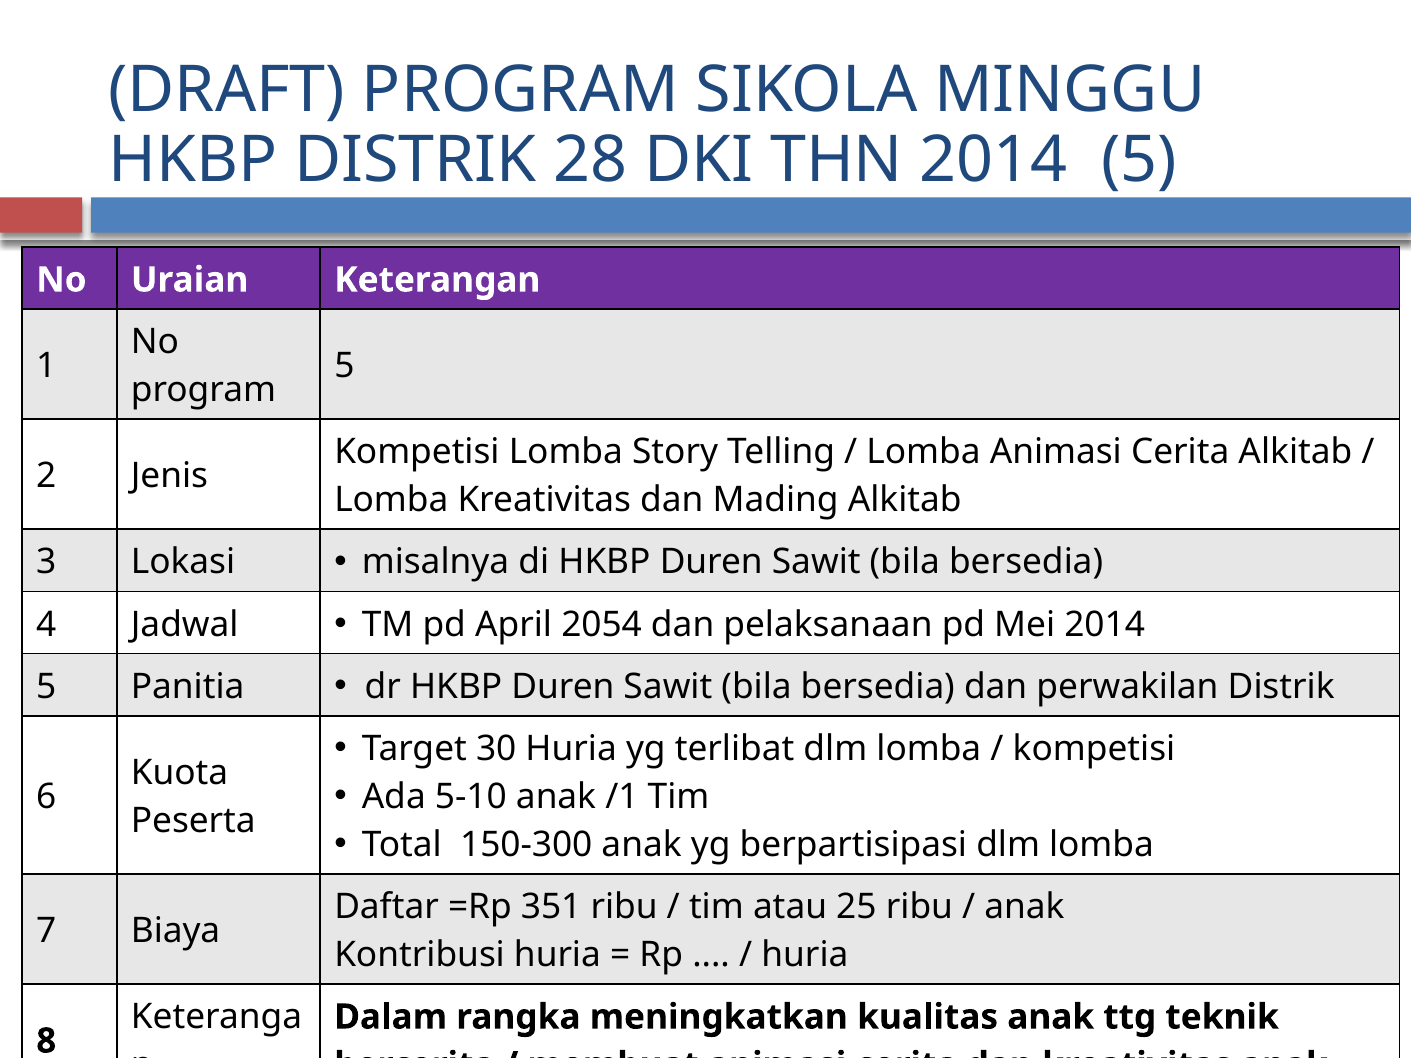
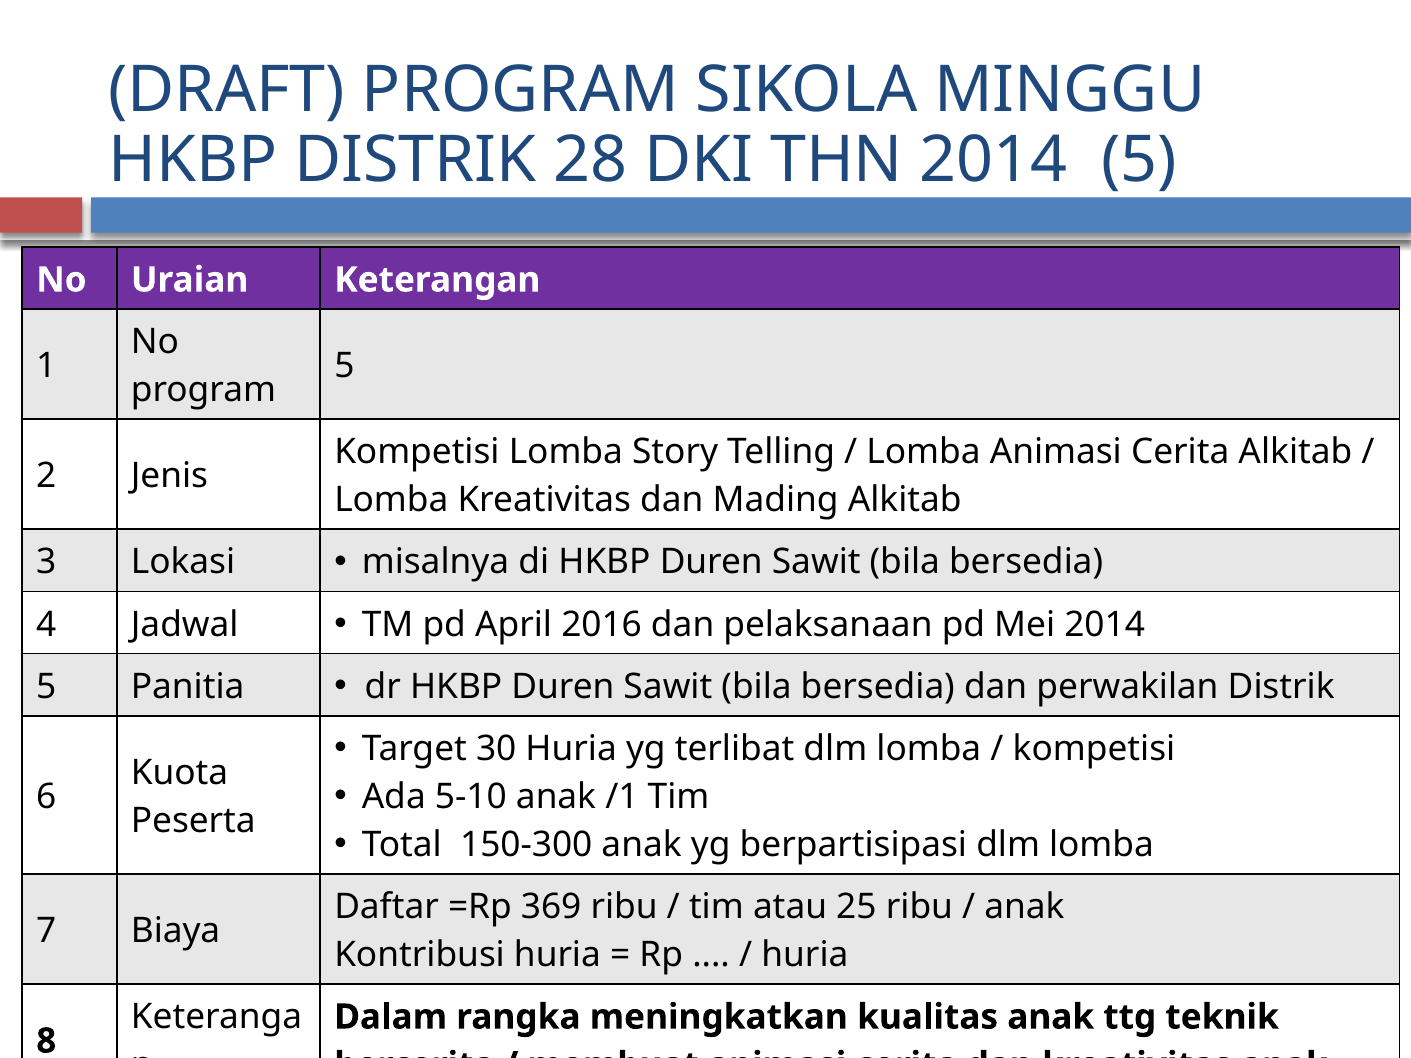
2054: 2054 -> 2016
351: 351 -> 369
